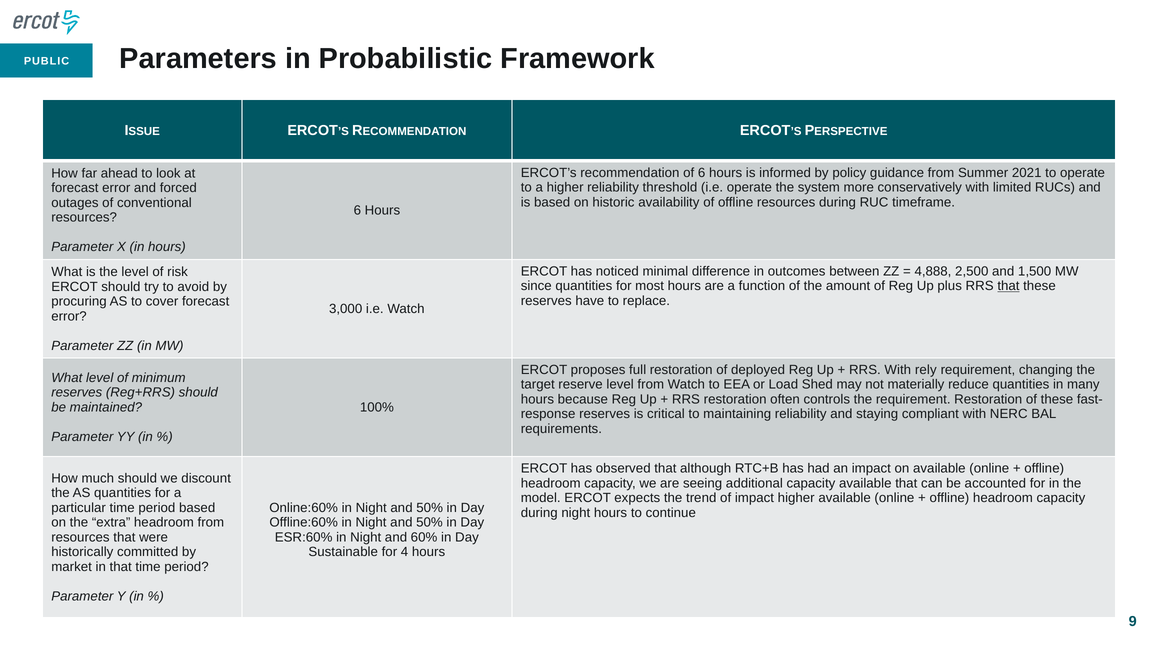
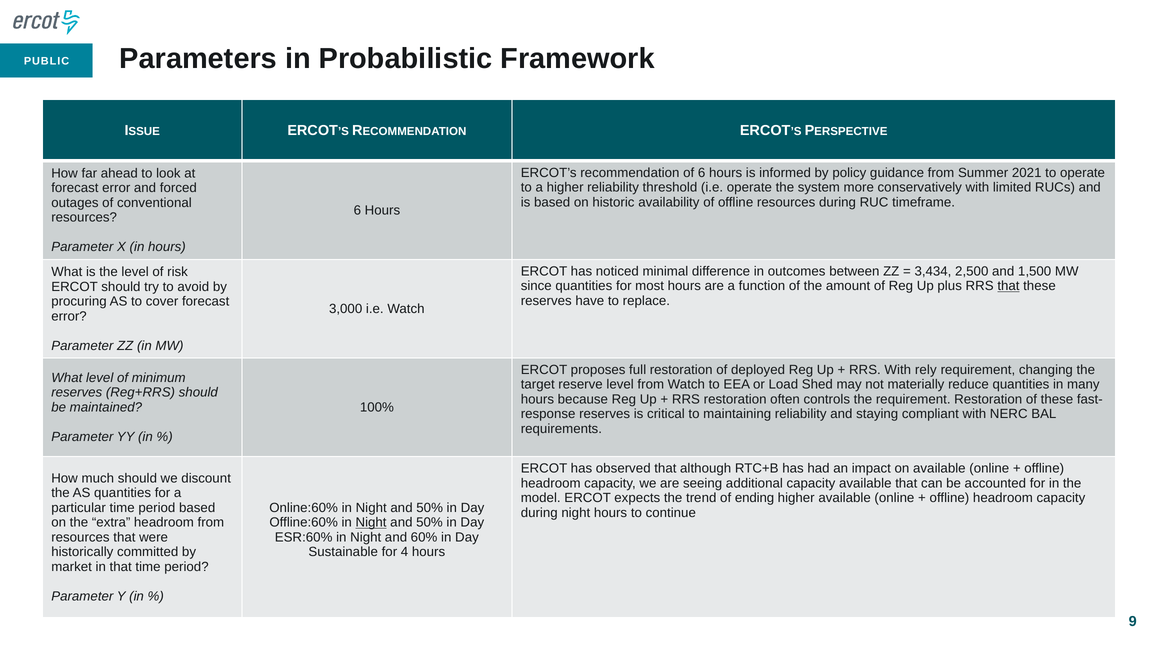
4,888: 4,888 -> 3,434
of impact: impact -> ending
Night at (371, 523) underline: none -> present
